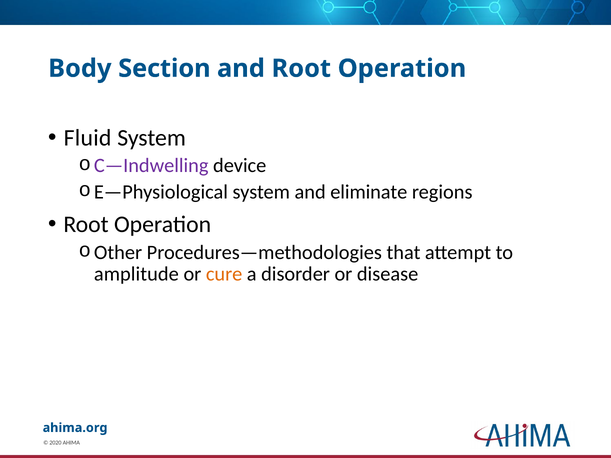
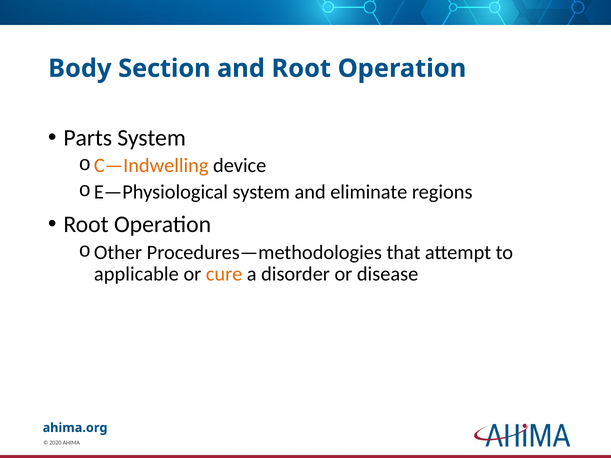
Fluid: Fluid -> Parts
C—Indwelling colour: purple -> orange
amplitude: amplitude -> applicable
